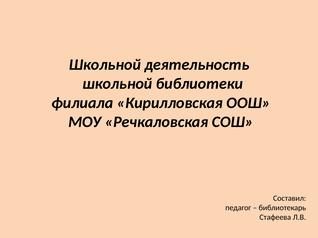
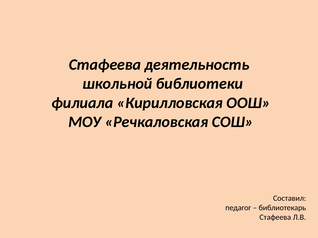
Школьной at (105, 65): Школьной -> Стафеева
